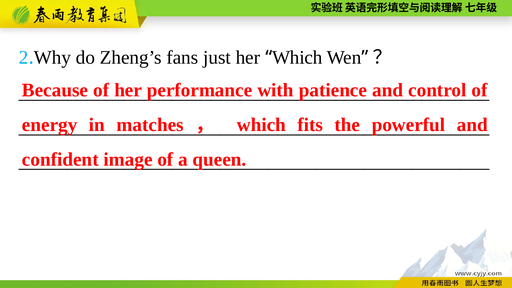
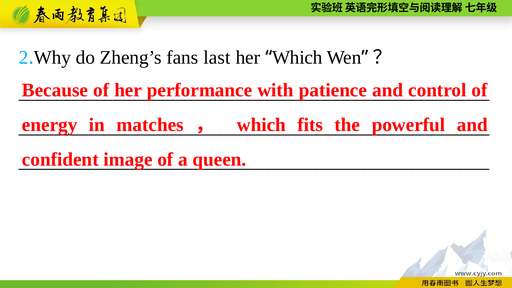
just: just -> last
